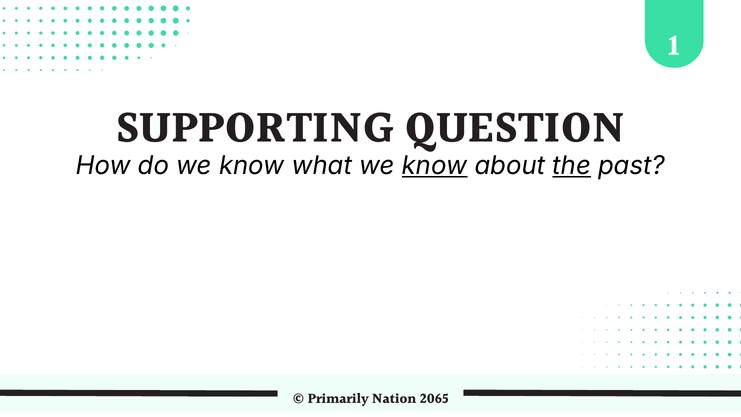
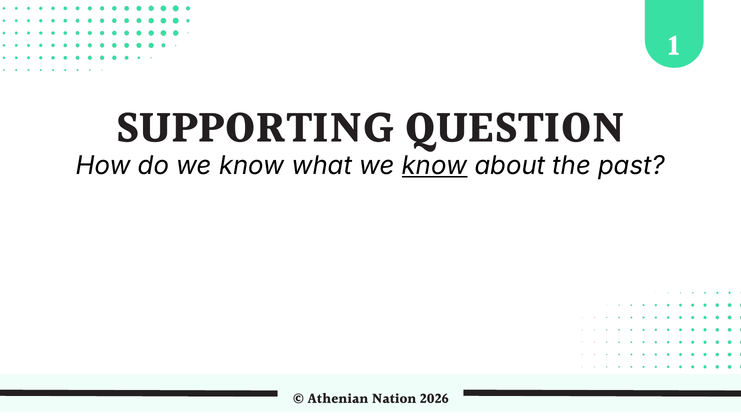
the underline: present -> none
Primarily: Primarily -> Athenian
2065: 2065 -> 2026
